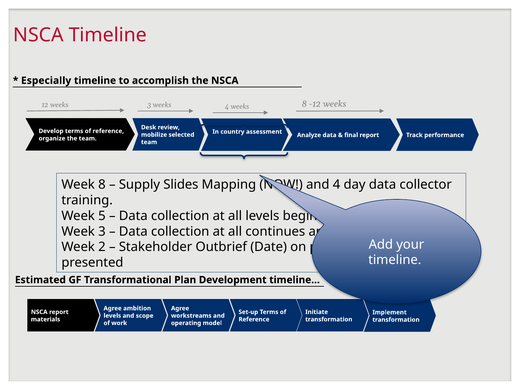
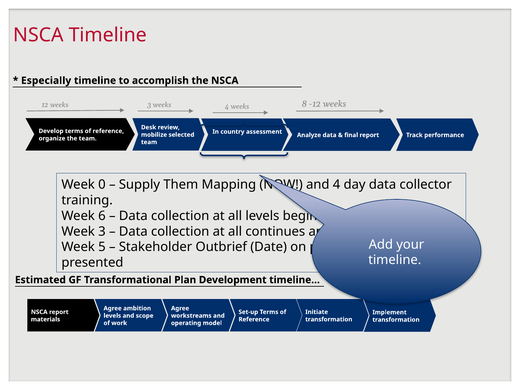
Week 8: 8 -> 0
Slides: Slides -> Them
5: 5 -> 6
2: 2 -> 5
